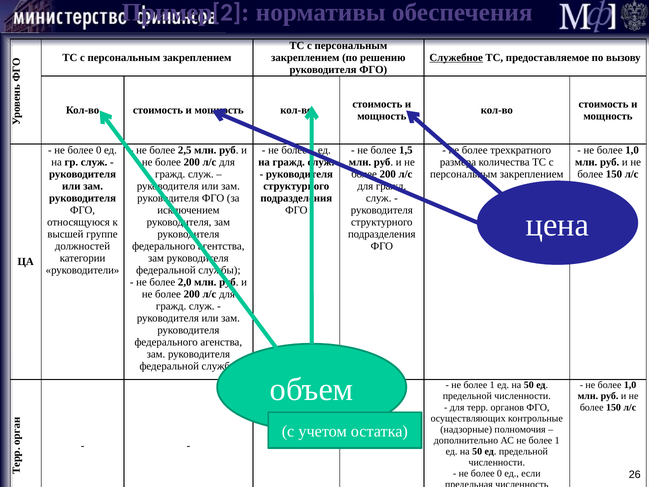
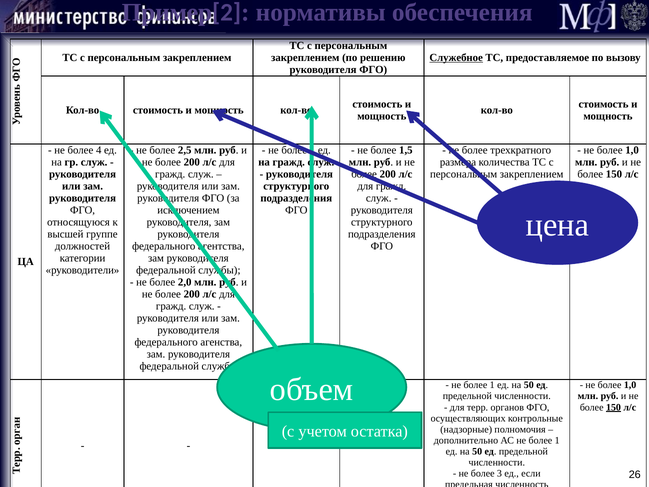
0 at (99, 150): 0 -> 4
150 at (613, 407) underline: none -> present
0 at (499, 473): 0 -> 3
